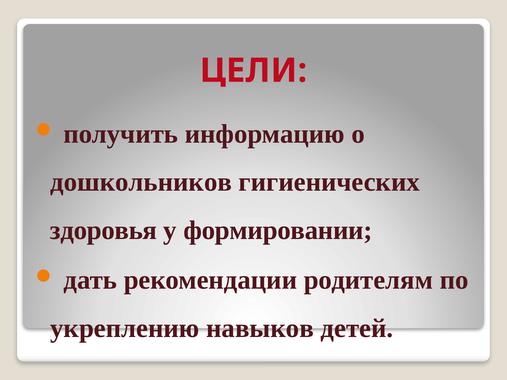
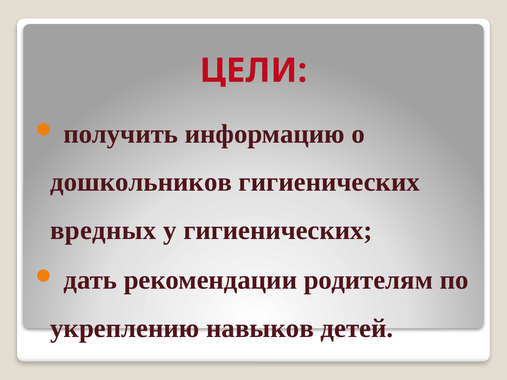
здоровья: здоровья -> вредных
у формировании: формировании -> гигиенических
